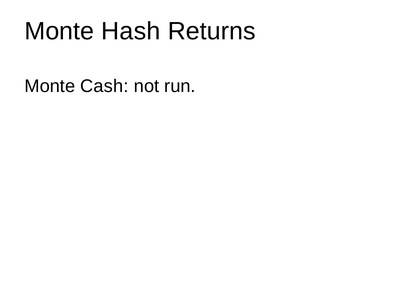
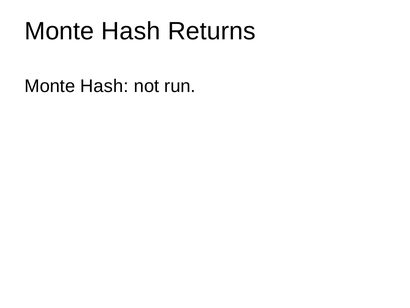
Cash at (104, 86): Cash -> Hash
